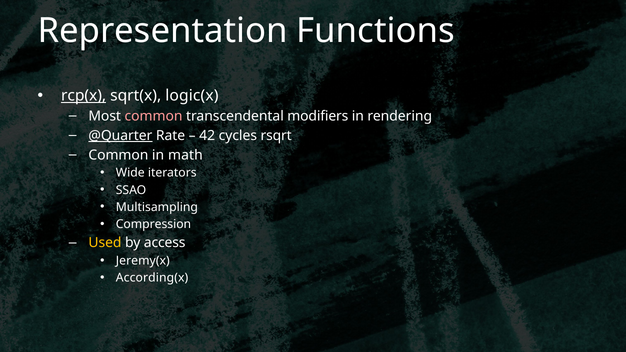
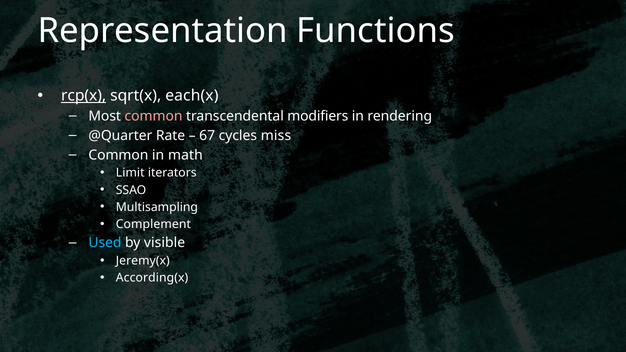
logic(x: logic(x -> each(x
@Quarter underline: present -> none
42: 42 -> 67
rsqrt: rsqrt -> miss
Wide: Wide -> Limit
Compression: Compression -> Complement
Used colour: yellow -> light blue
access: access -> visible
